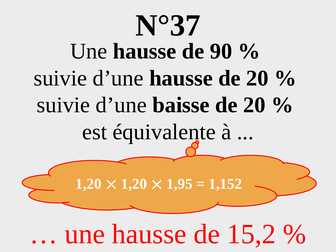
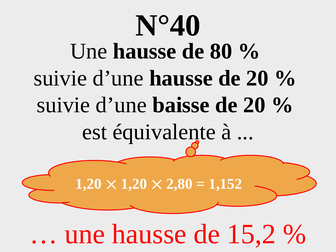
N°37: N°37 -> N°40
90: 90 -> 80
1,95: 1,95 -> 2,80
